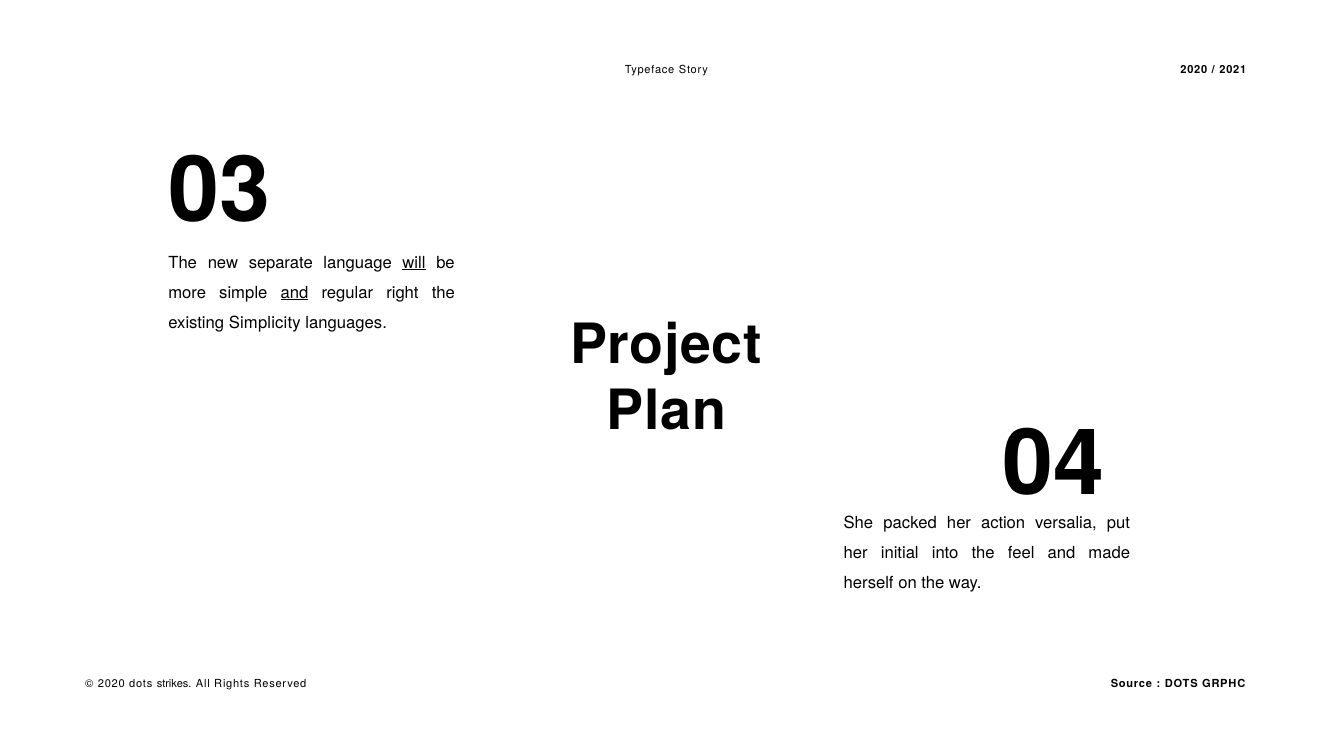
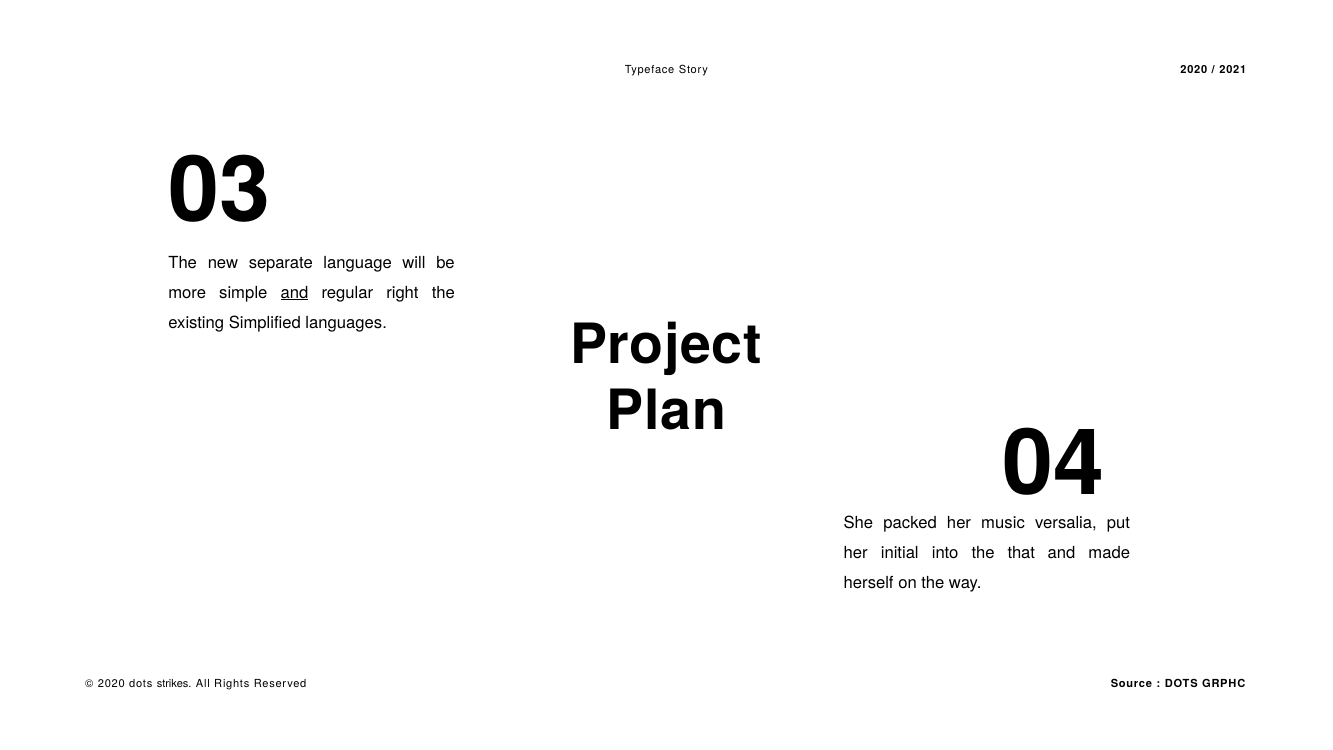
will underline: present -> none
Simplicity: Simplicity -> Simplified
action: action -> music
feel: feel -> that
